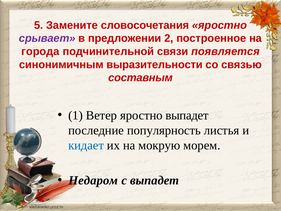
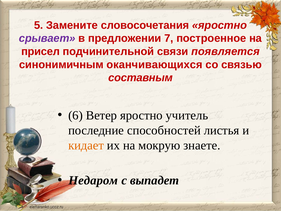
2: 2 -> 7
города: города -> присел
выразительности: выразительности -> оканчивающихся
1: 1 -> 6
яростно выпадет: выпадет -> учитель
популярность: популярность -> способностей
кидает colour: blue -> orange
морем: морем -> знаете
